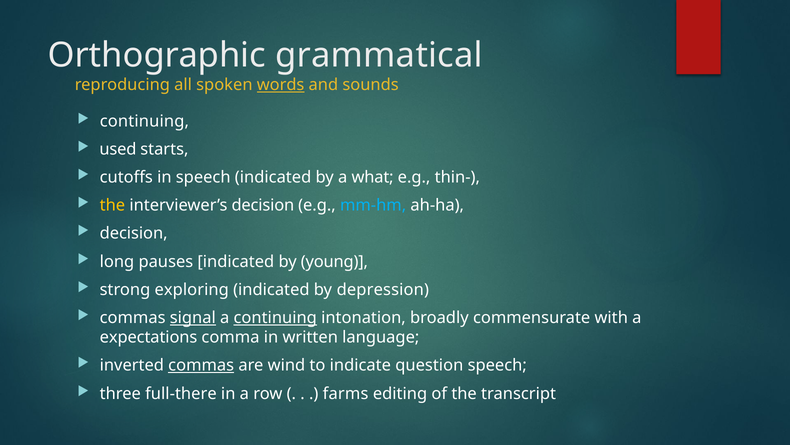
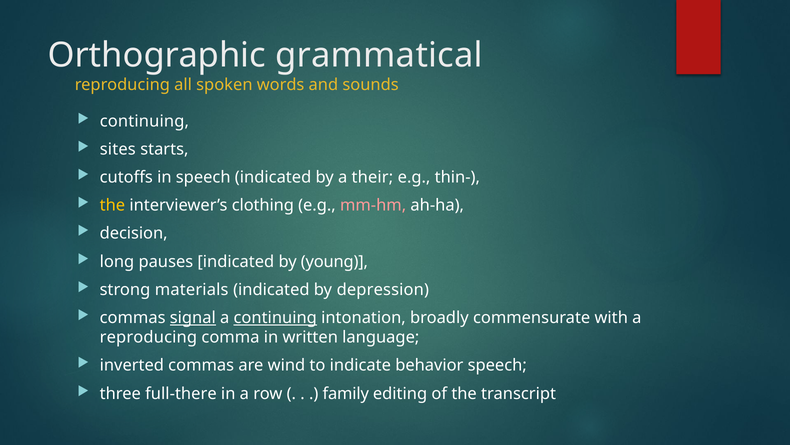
words underline: present -> none
used: used -> sites
what: what -> their
interviewer’s decision: decision -> clothing
mm-hm colour: light blue -> pink
exploring: exploring -> materials
expectations at (149, 337): expectations -> reproducing
commas at (201, 365) underline: present -> none
question: question -> behavior
farms: farms -> family
